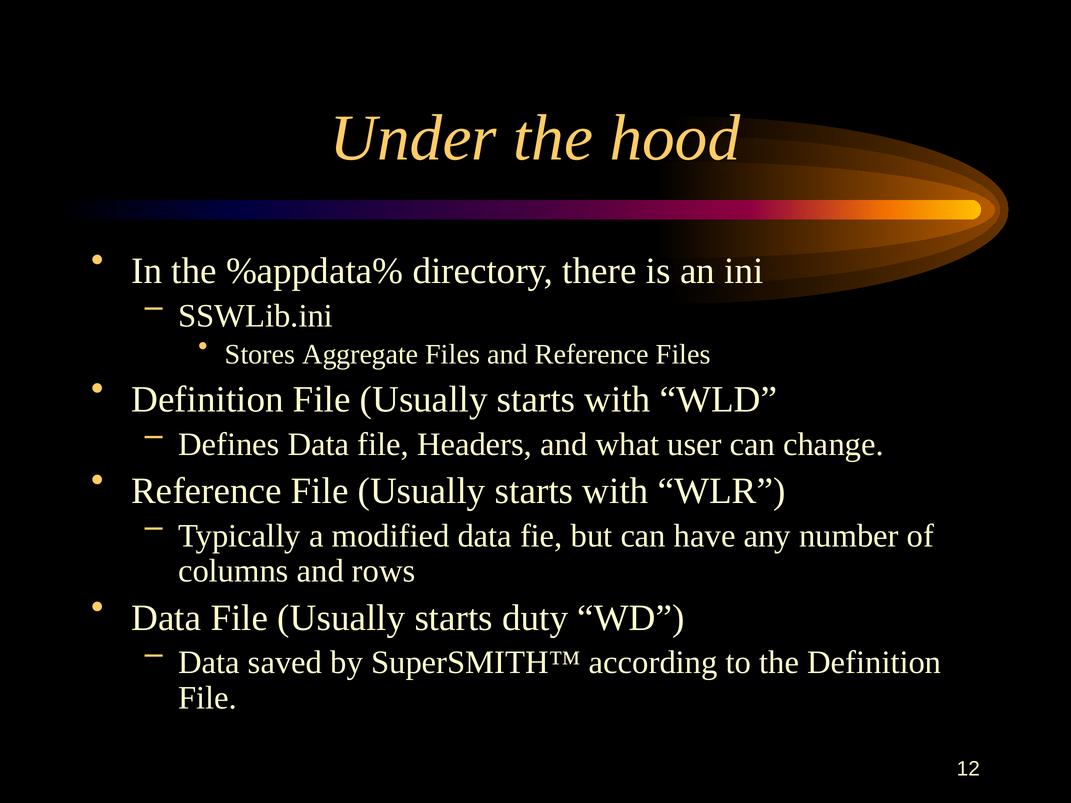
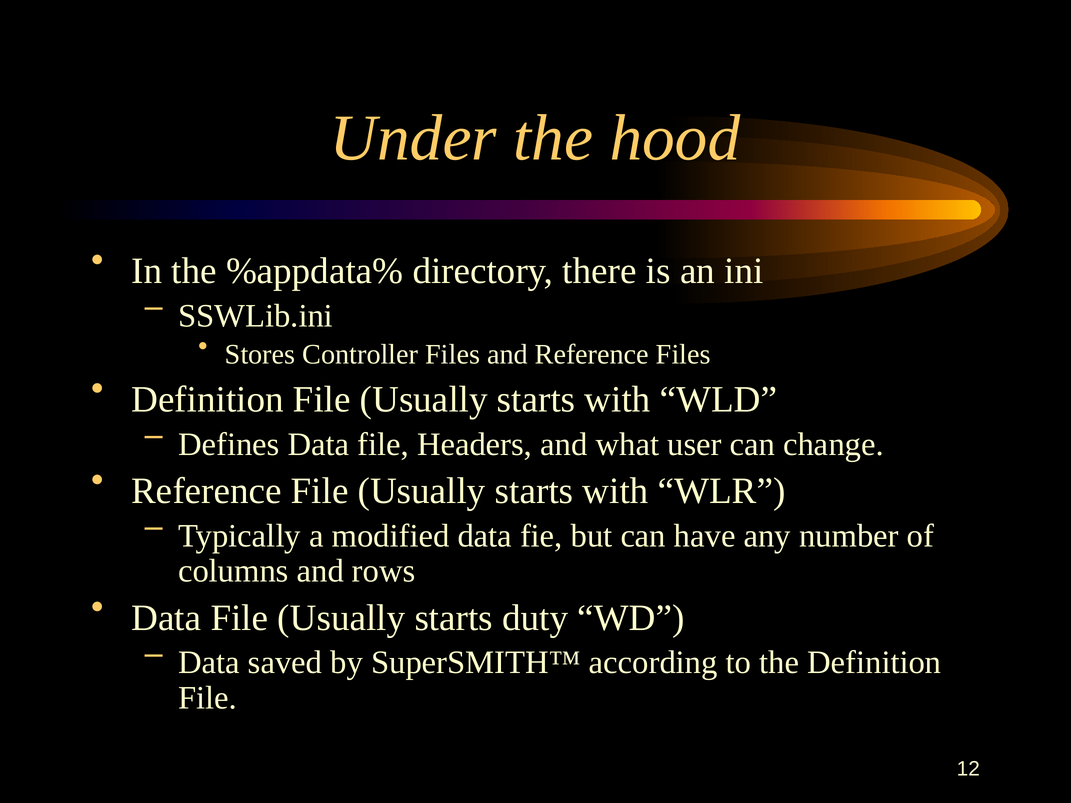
Aggregate: Aggregate -> Controller
